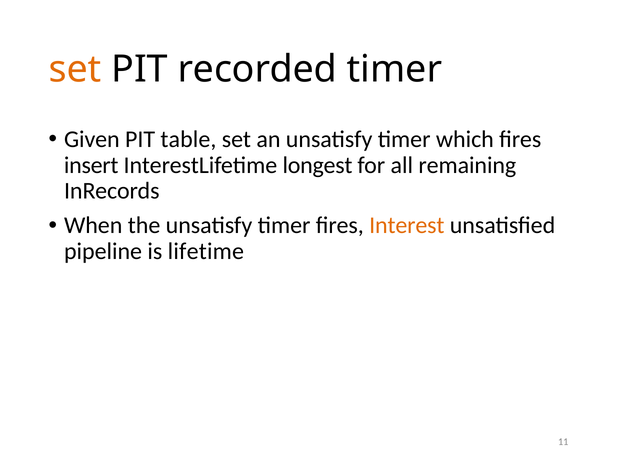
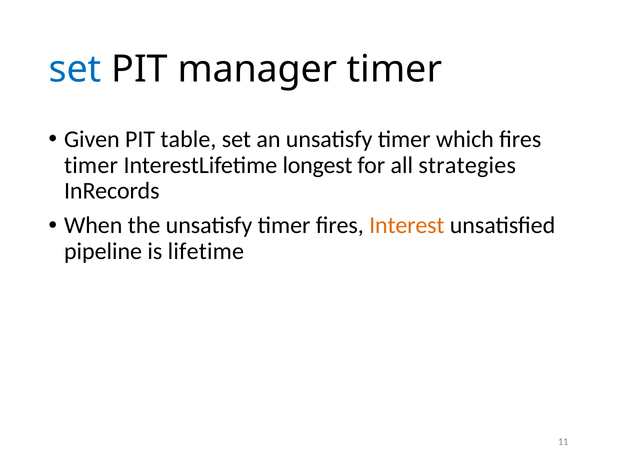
set at (75, 69) colour: orange -> blue
recorded: recorded -> manager
insert at (91, 165): insert -> timer
remaining: remaining -> strategies
